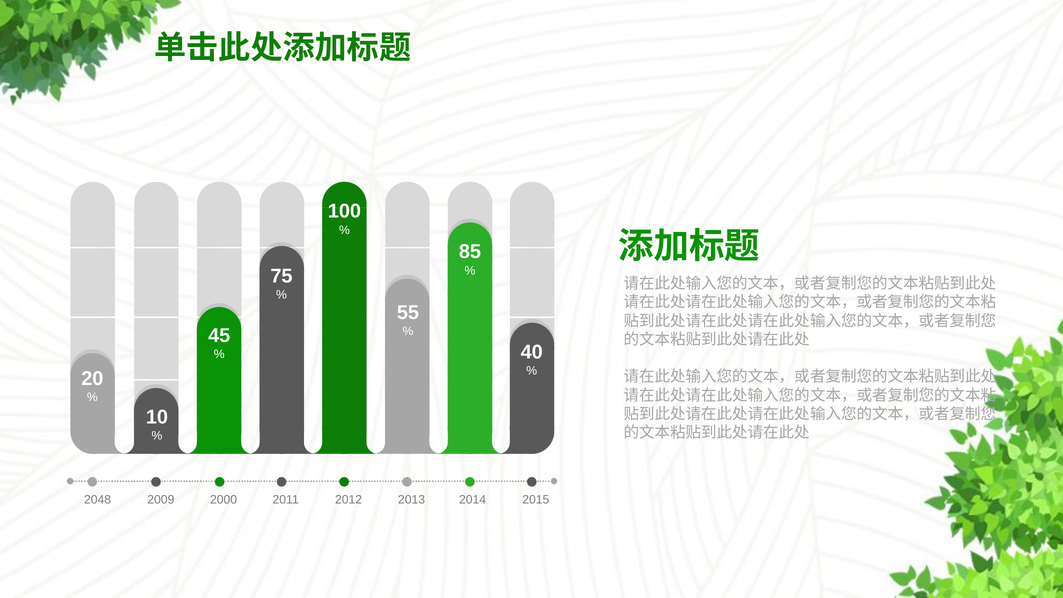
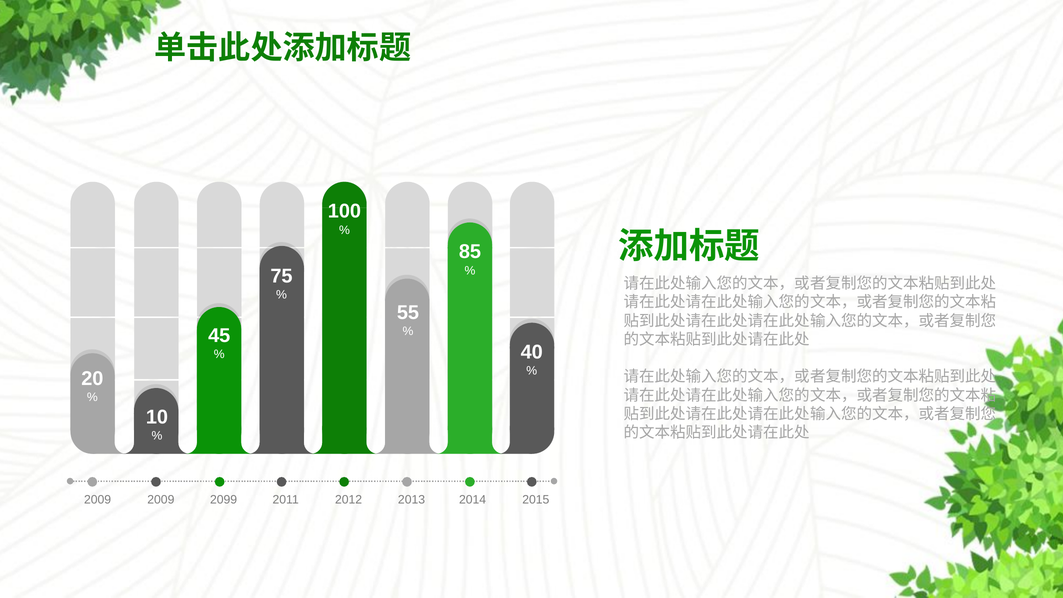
2048 at (98, 500): 2048 -> 2009
2000: 2000 -> 2099
